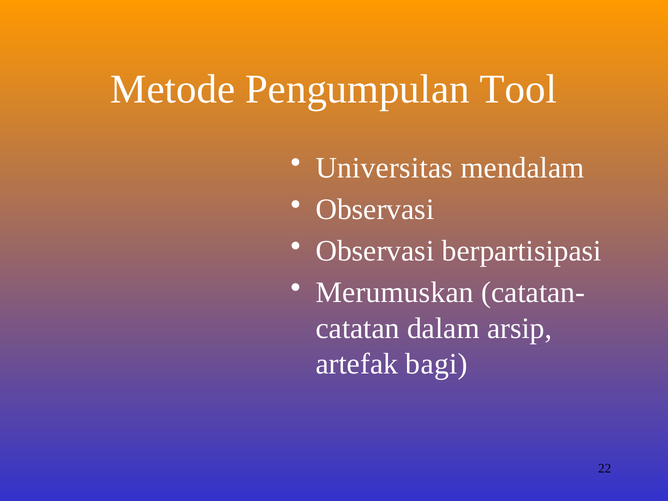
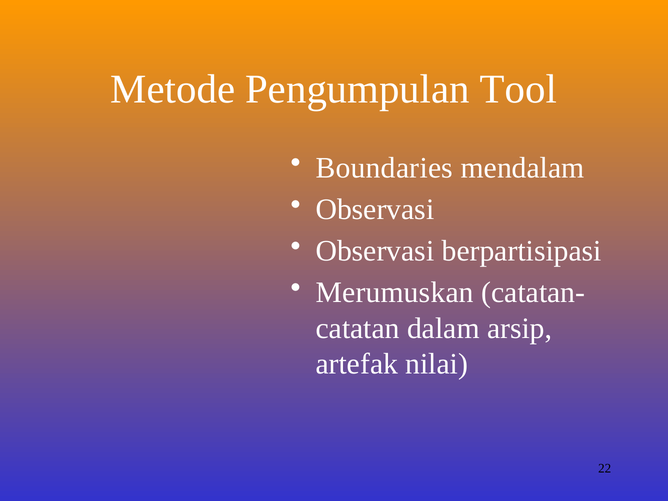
Universitas: Universitas -> Boundaries
bagi: bagi -> nilai
